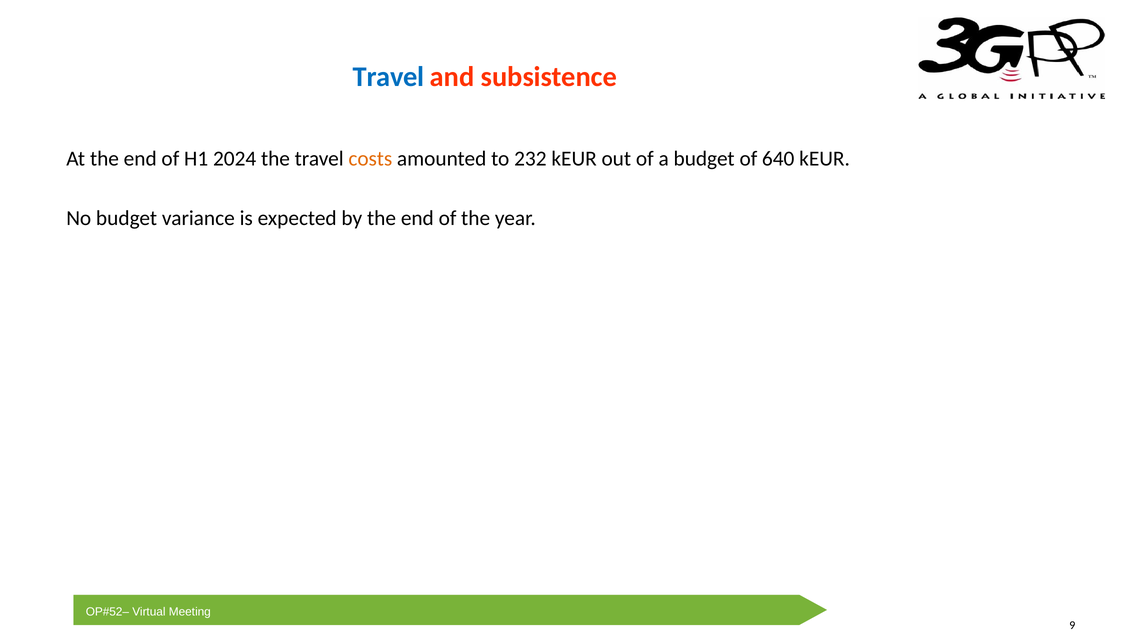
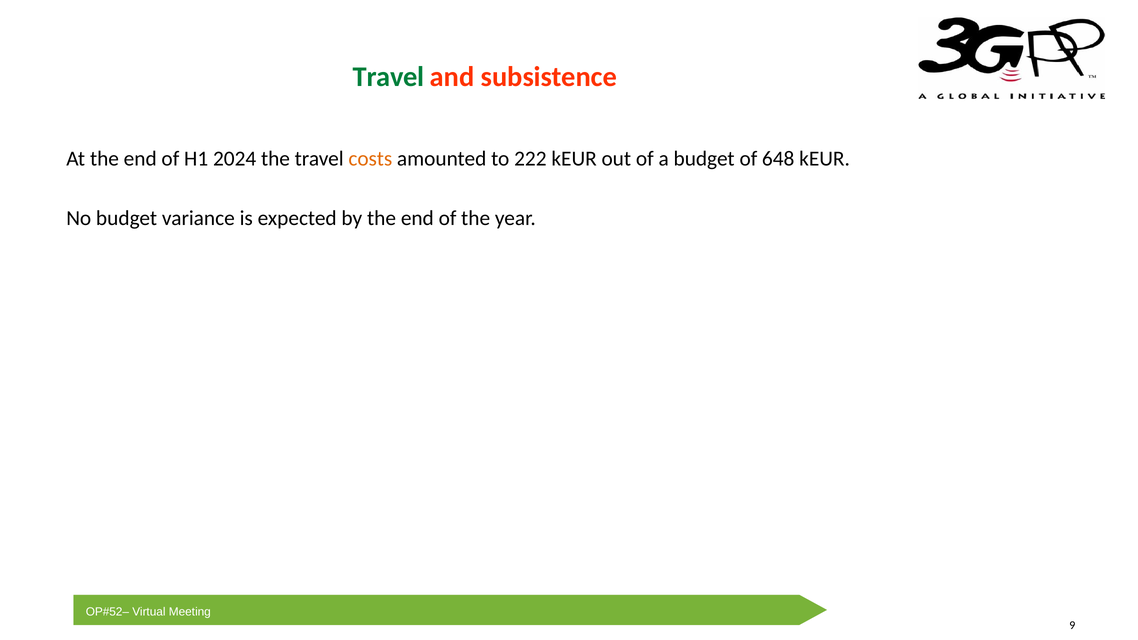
Travel at (389, 77) colour: blue -> green
232: 232 -> 222
640: 640 -> 648
